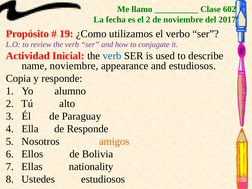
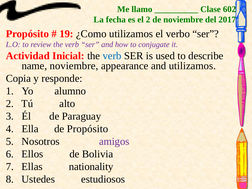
and estudiosos: estudiosos -> utilizamos
de Responde: Responde -> Propósito
amigos colour: orange -> purple
